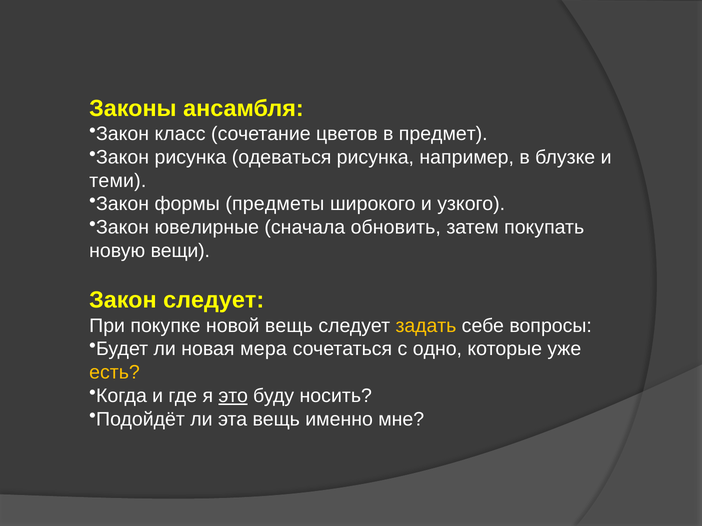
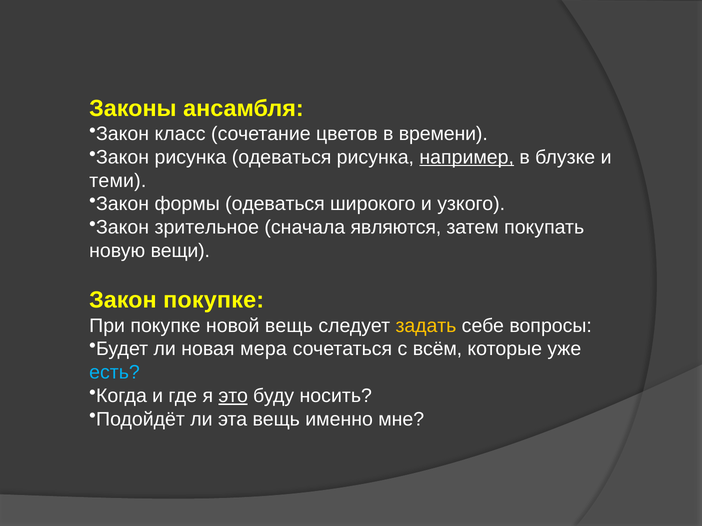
предмет: предмет -> времени
например underline: none -> present
формы предметы: предметы -> одеваться
ювелирные: ювелирные -> зрительное
обновить: обновить -> являются
Закон следует: следует -> покупке
одно: одно -> всём
есть colour: yellow -> light blue
